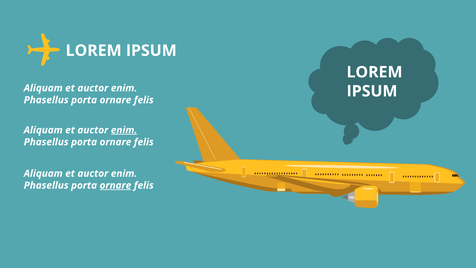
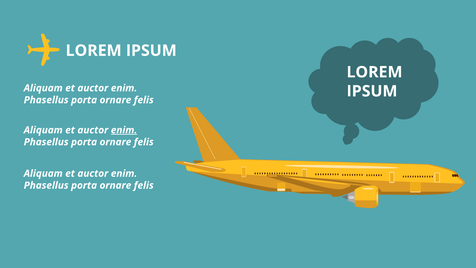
ornare at (115, 185) underline: present -> none
